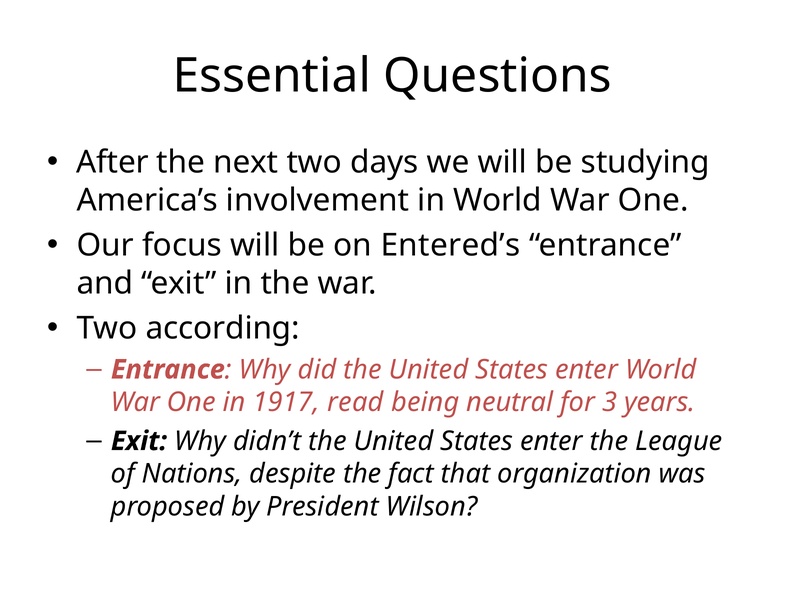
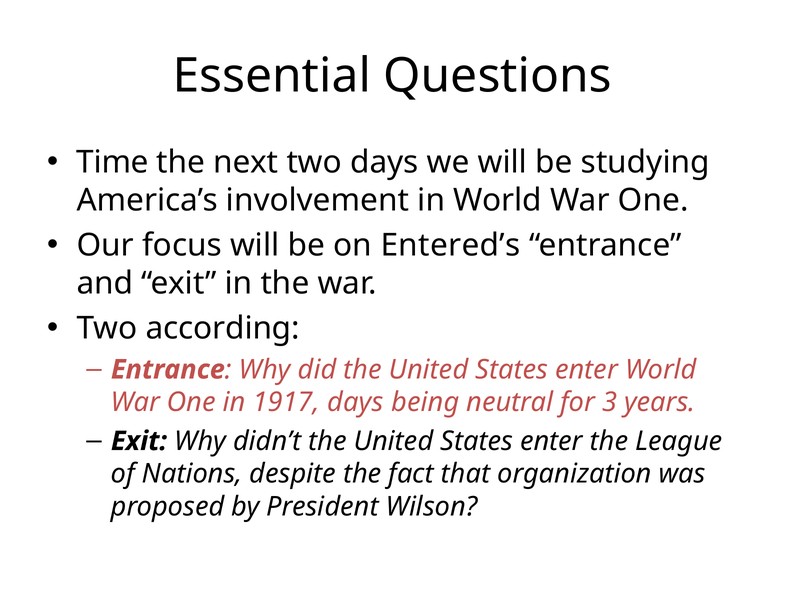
After: After -> Time
1917 read: read -> days
